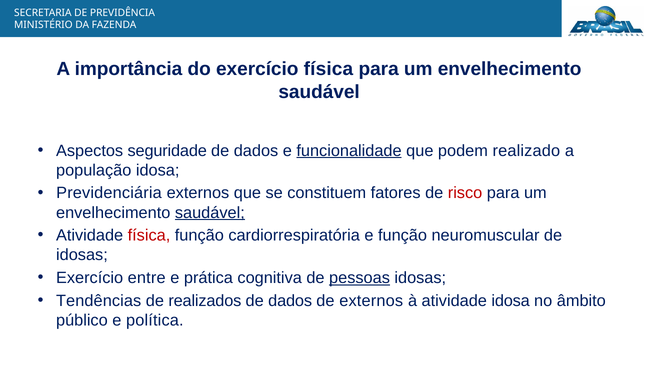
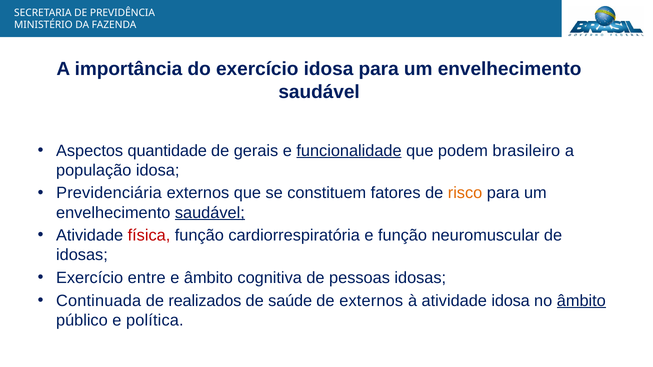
exercício física: física -> idosa
seguridade: seguridade -> quantidade
dados at (256, 151): dados -> gerais
realizado: realizado -> brasileiro
risco colour: red -> orange
e prática: prática -> âmbito
pessoas underline: present -> none
Tendências: Tendências -> Continuada
dados at (290, 301): dados -> saúde
âmbito at (581, 301) underline: none -> present
